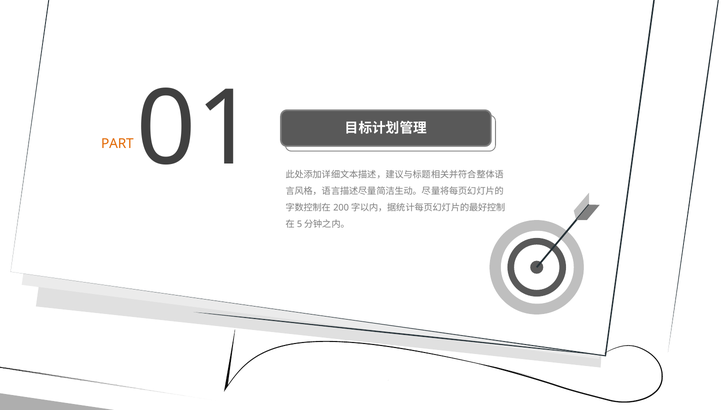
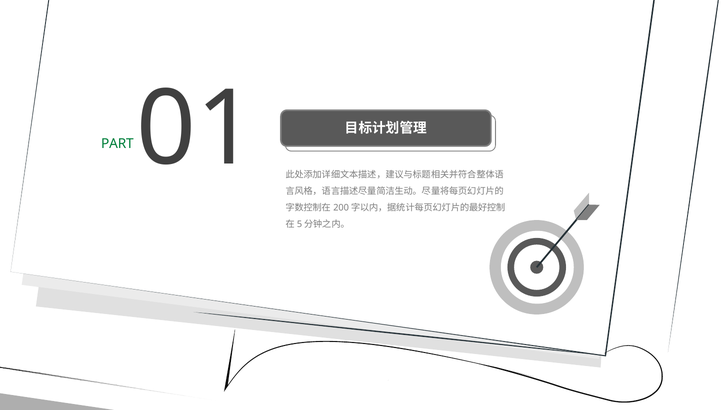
PART colour: orange -> green
